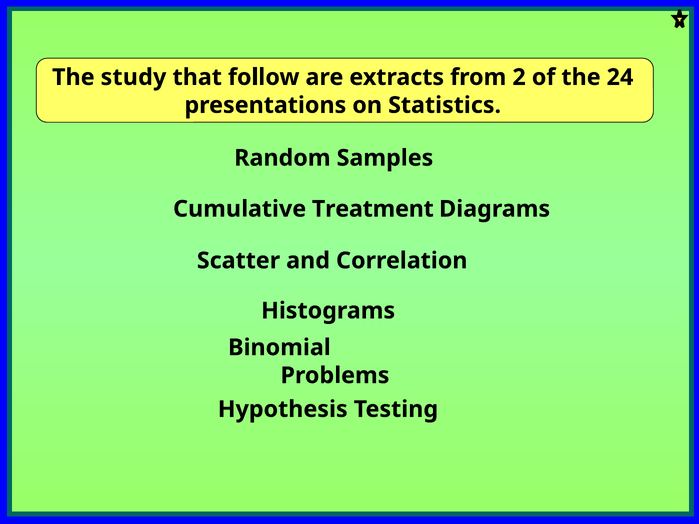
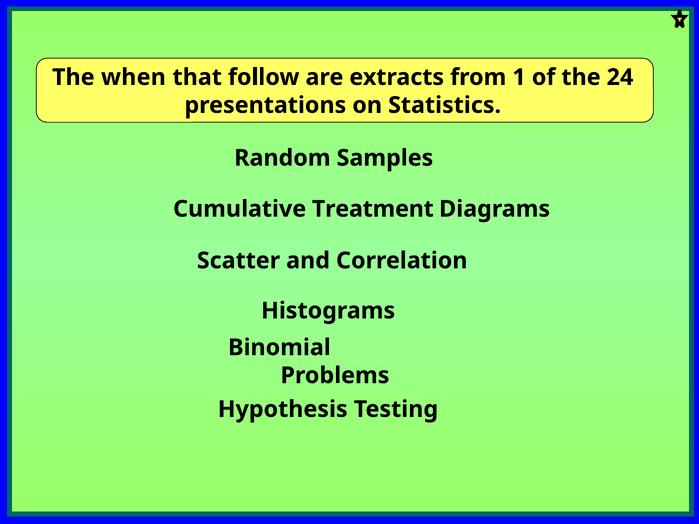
study: study -> when
2: 2 -> 1
